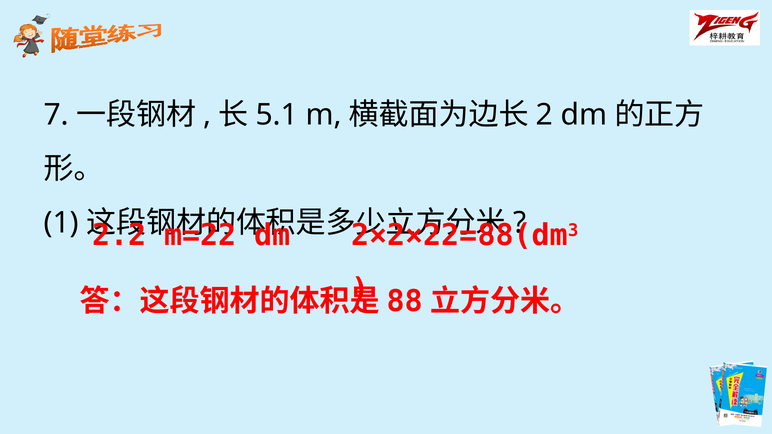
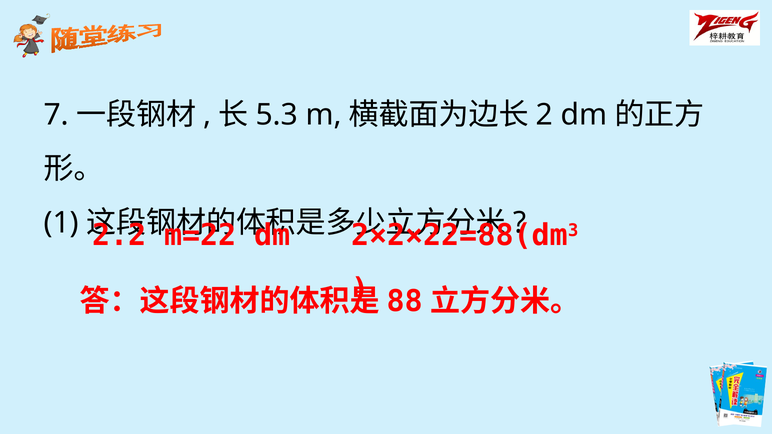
5.1: 5.1 -> 5.3
